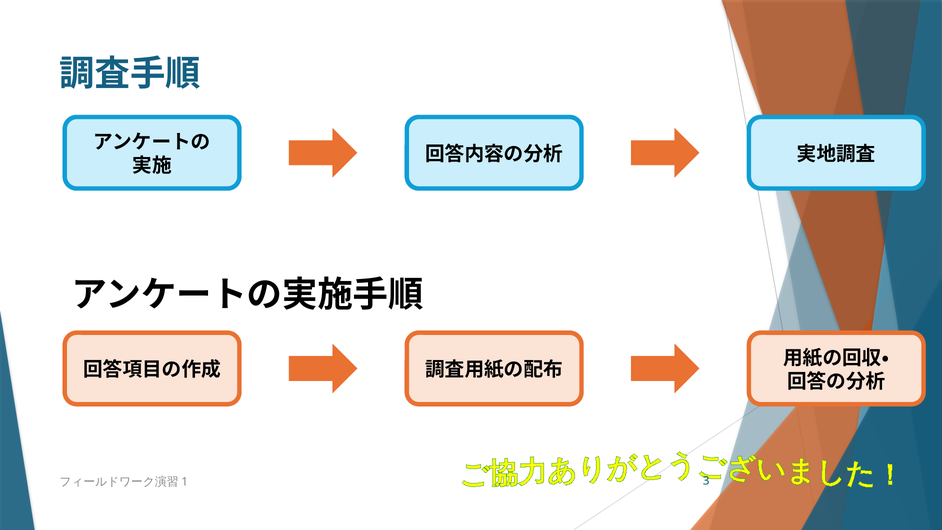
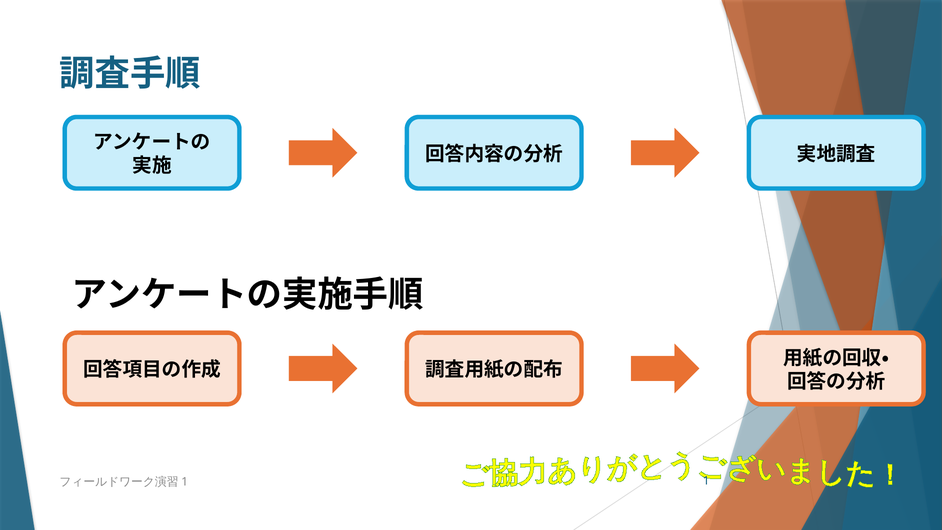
3: 3 -> 1
